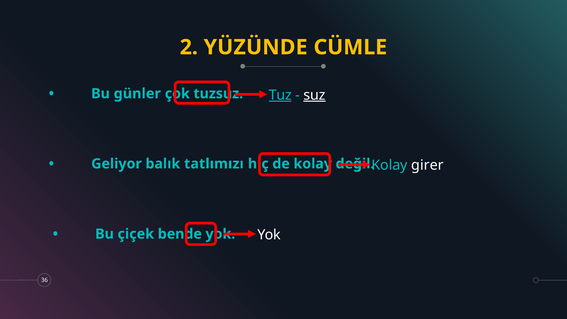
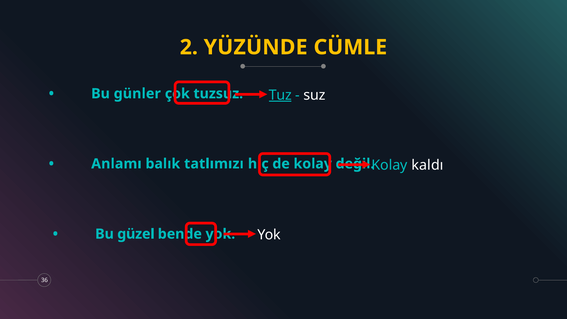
suz underline: present -> none
Geliyor: Geliyor -> Anlamı
girer: girer -> kaldı
çiçek: çiçek -> güzel
